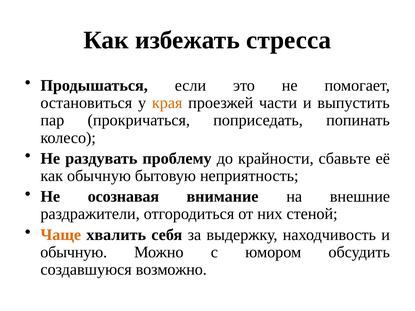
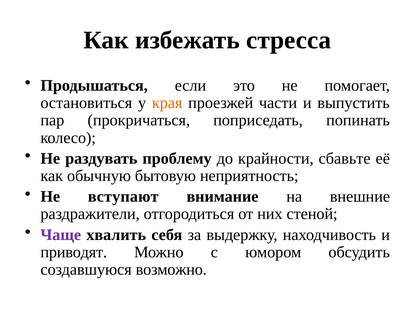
осознавая: осознавая -> вступают
Чаще colour: orange -> purple
обычную at (74, 252): обычную -> приводят
